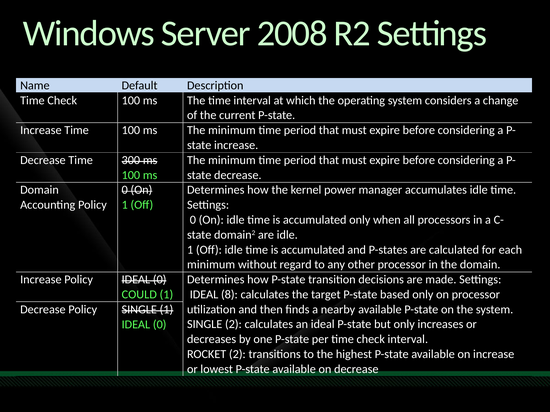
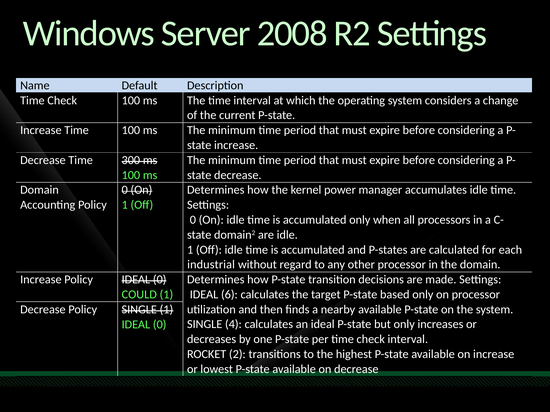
minimum at (211, 265): minimum -> industrial
8: 8 -> 6
SINGLE 2: 2 -> 4
